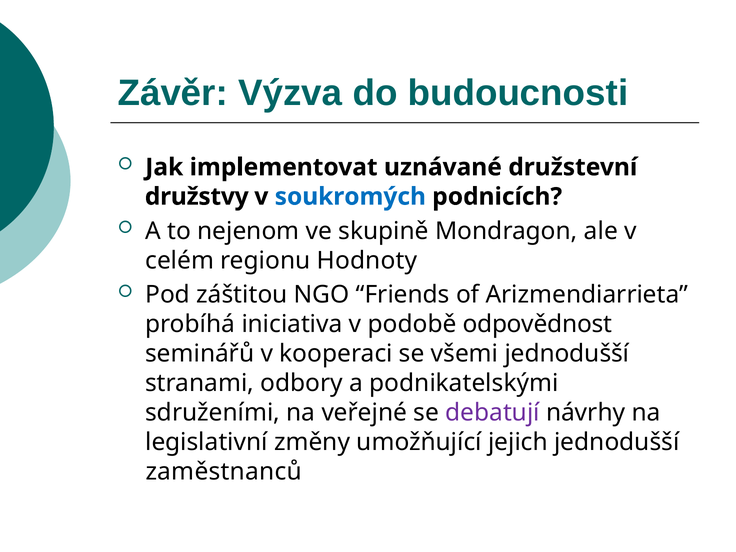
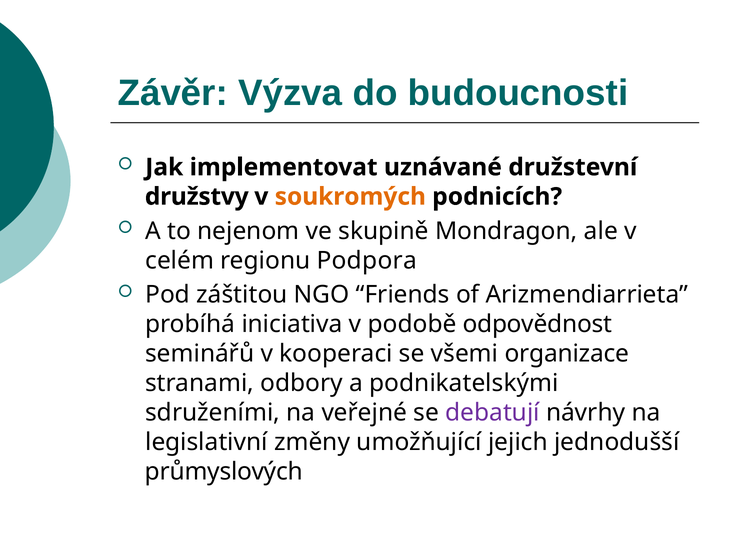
soukromých colour: blue -> orange
Hodnoty: Hodnoty -> Podpora
všemi jednodušší: jednodušší -> organizace
zaměstnanců: zaměstnanců -> průmyslových
